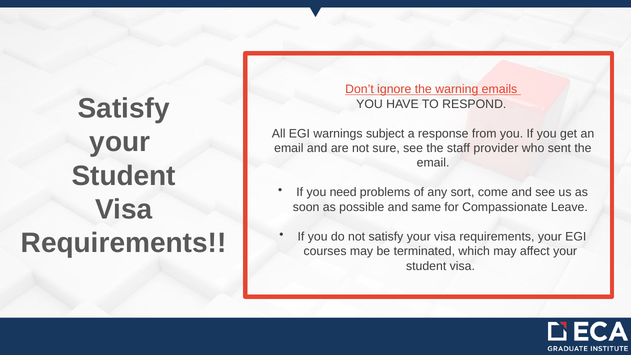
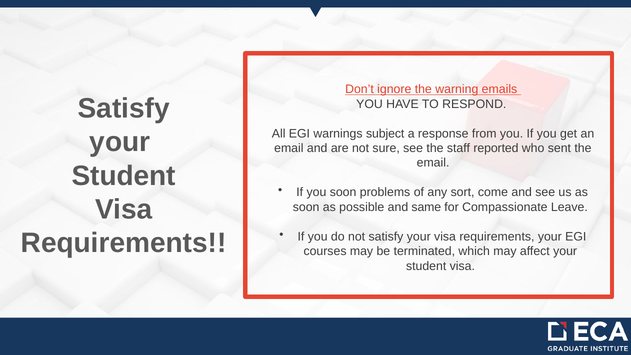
provider: provider -> reported
you need: need -> soon
